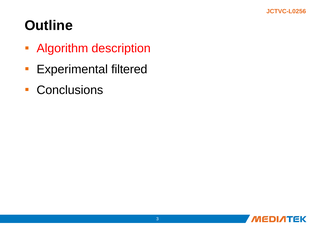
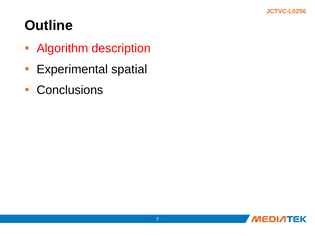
filtered: filtered -> spatial
